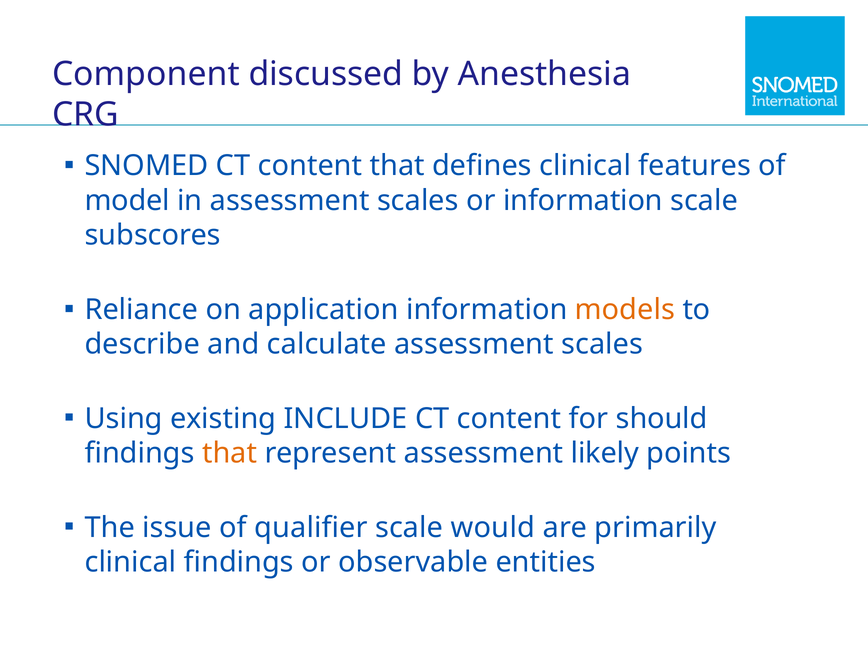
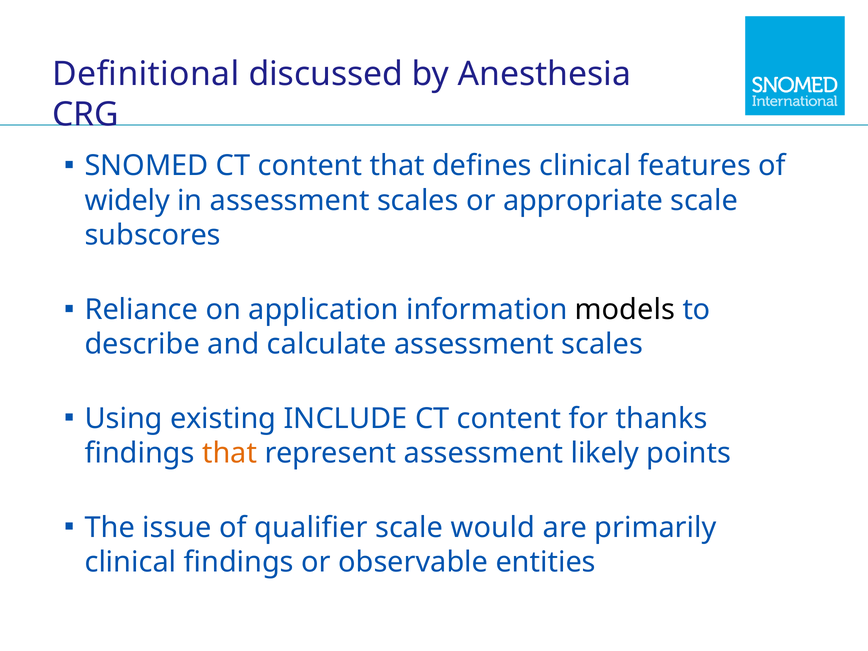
Component: Component -> Definitional
model: model -> widely
or information: information -> appropriate
models colour: orange -> black
should: should -> thanks
